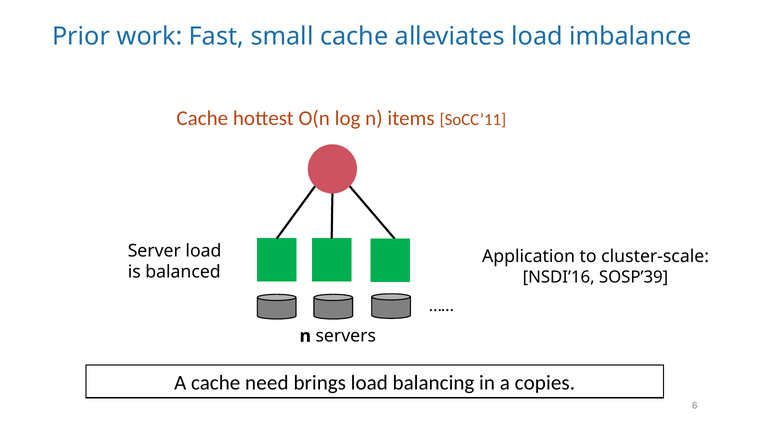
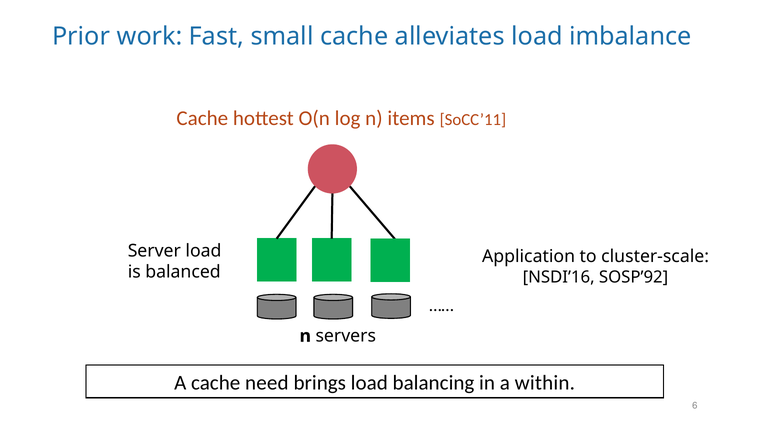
SOSP’39: SOSP’39 -> SOSP’92
copies: copies -> within
